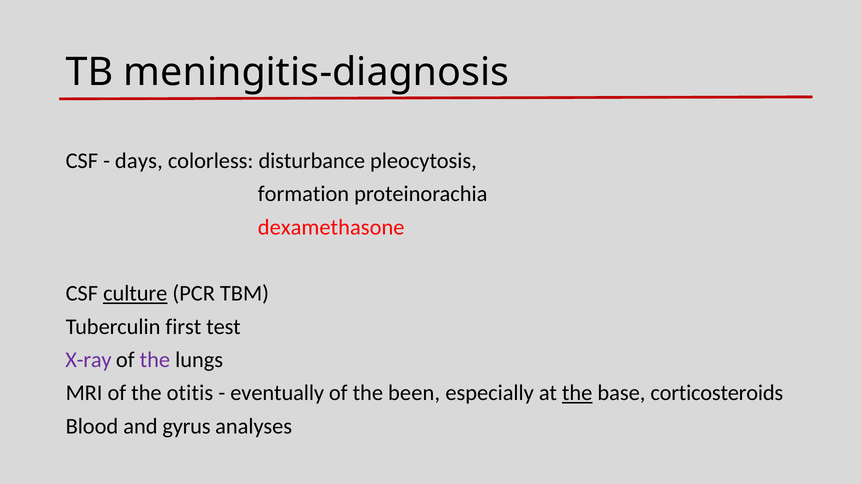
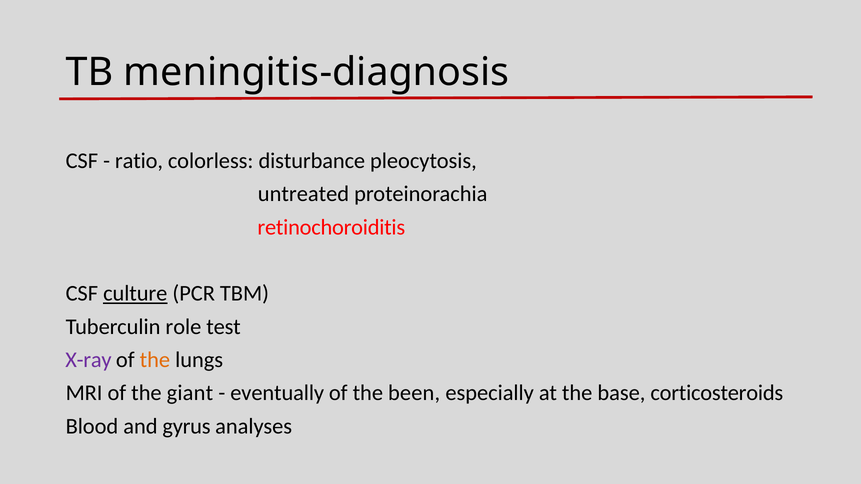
days: days -> ratio
formation: formation -> untreated
dexamethasone: dexamethasone -> retinochoroiditis
first: first -> role
the at (155, 360) colour: purple -> orange
otitis: otitis -> giant
the at (577, 393) underline: present -> none
